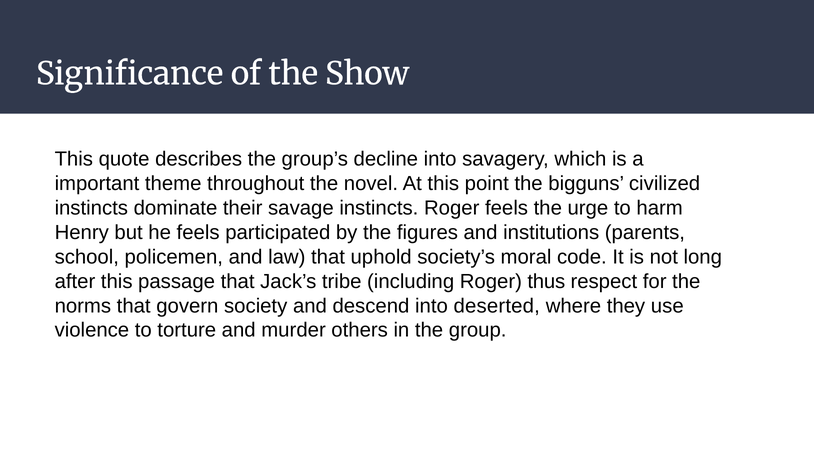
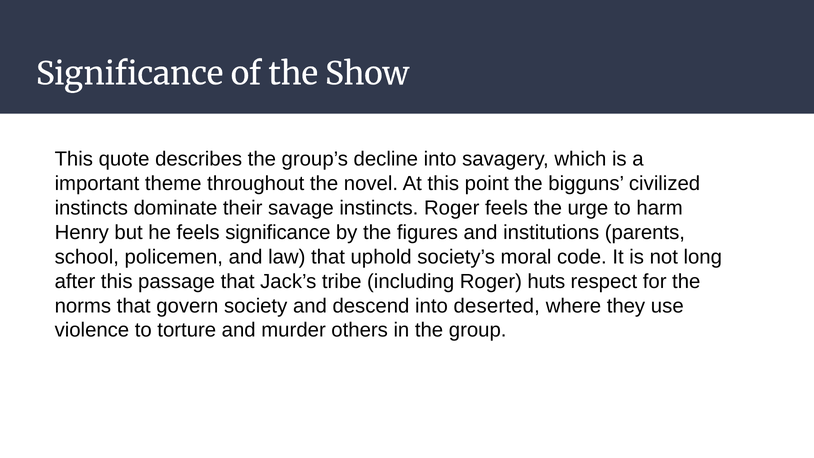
feels participated: participated -> significance
thus: thus -> huts
